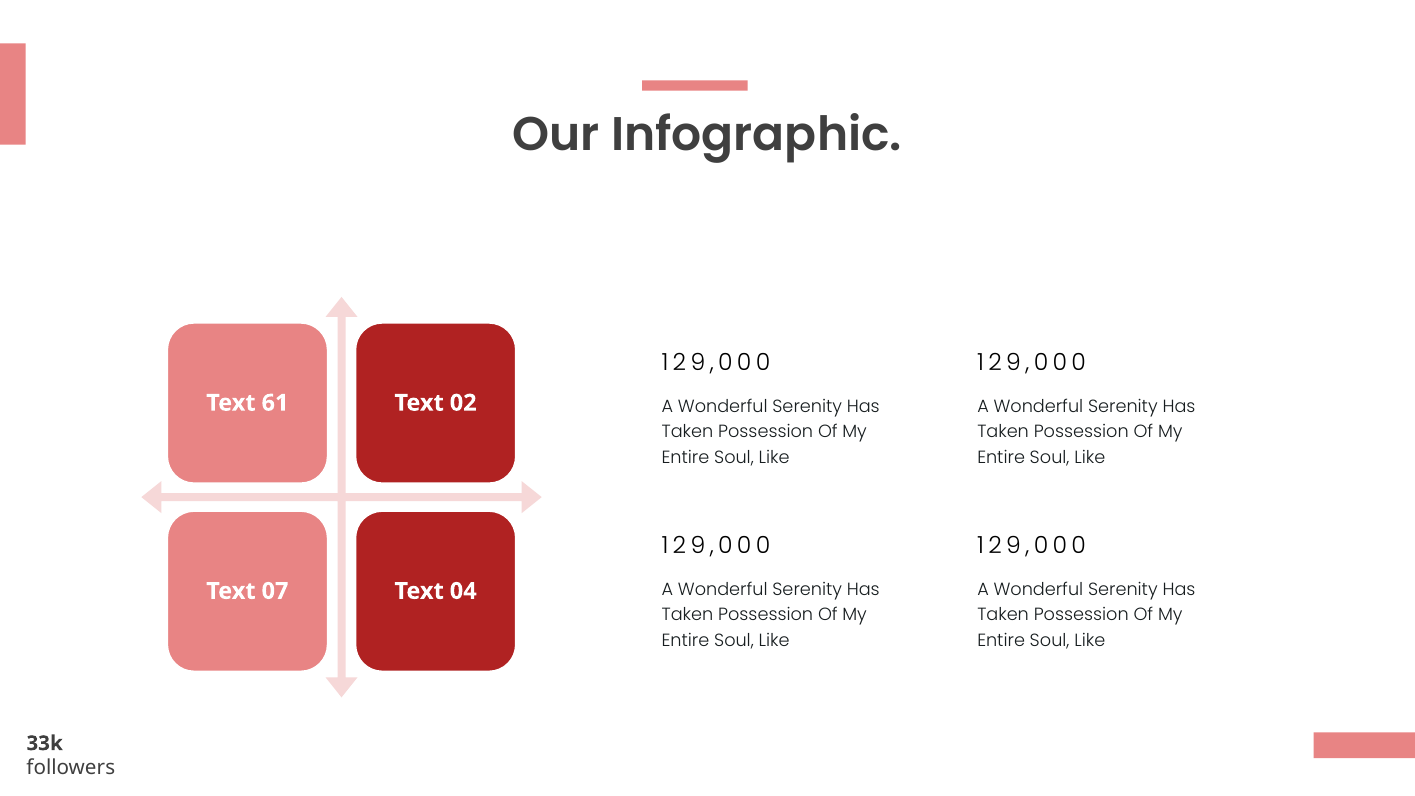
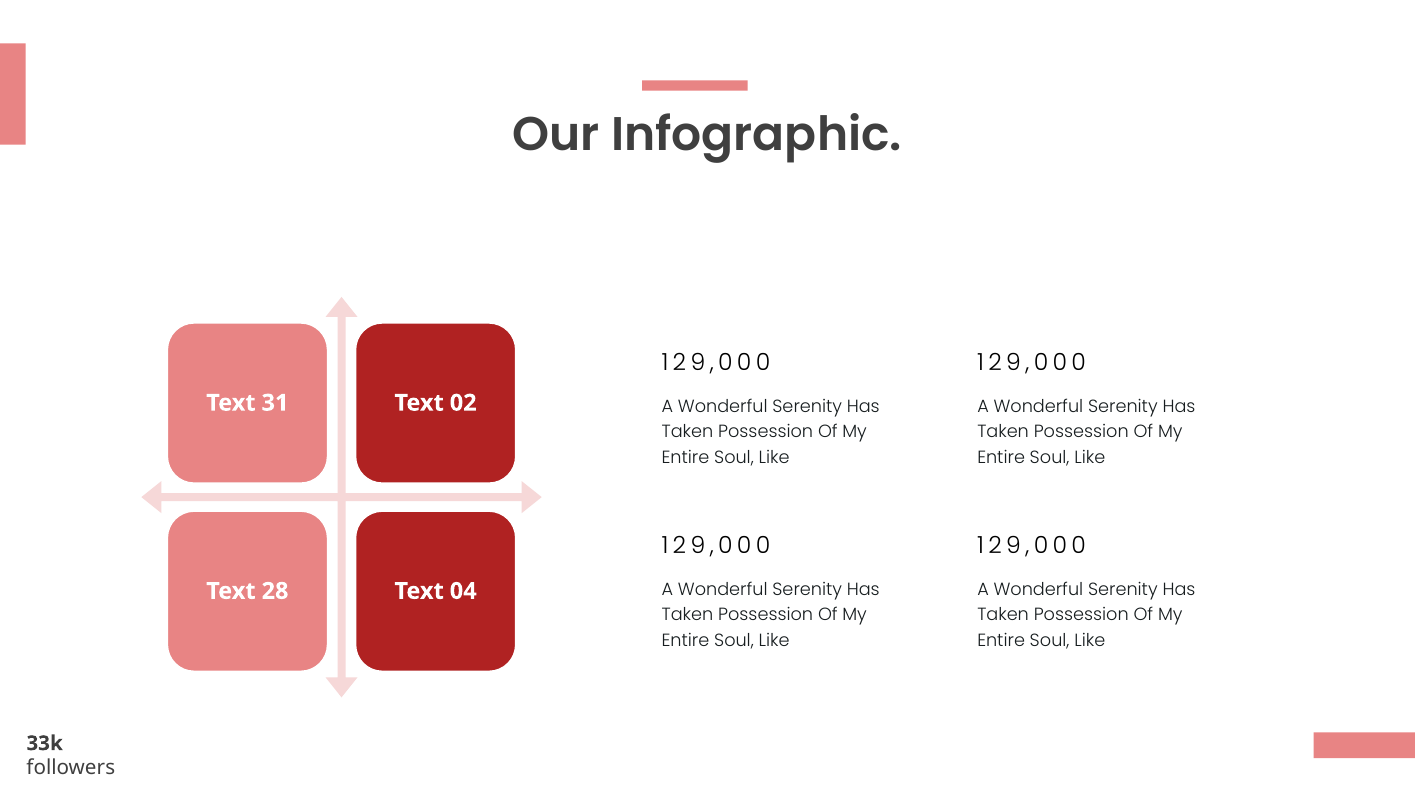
61: 61 -> 31
07: 07 -> 28
